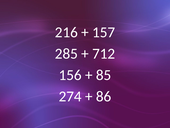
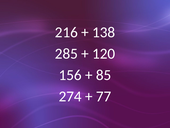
157: 157 -> 138
712: 712 -> 120
86: 86 -> 77
